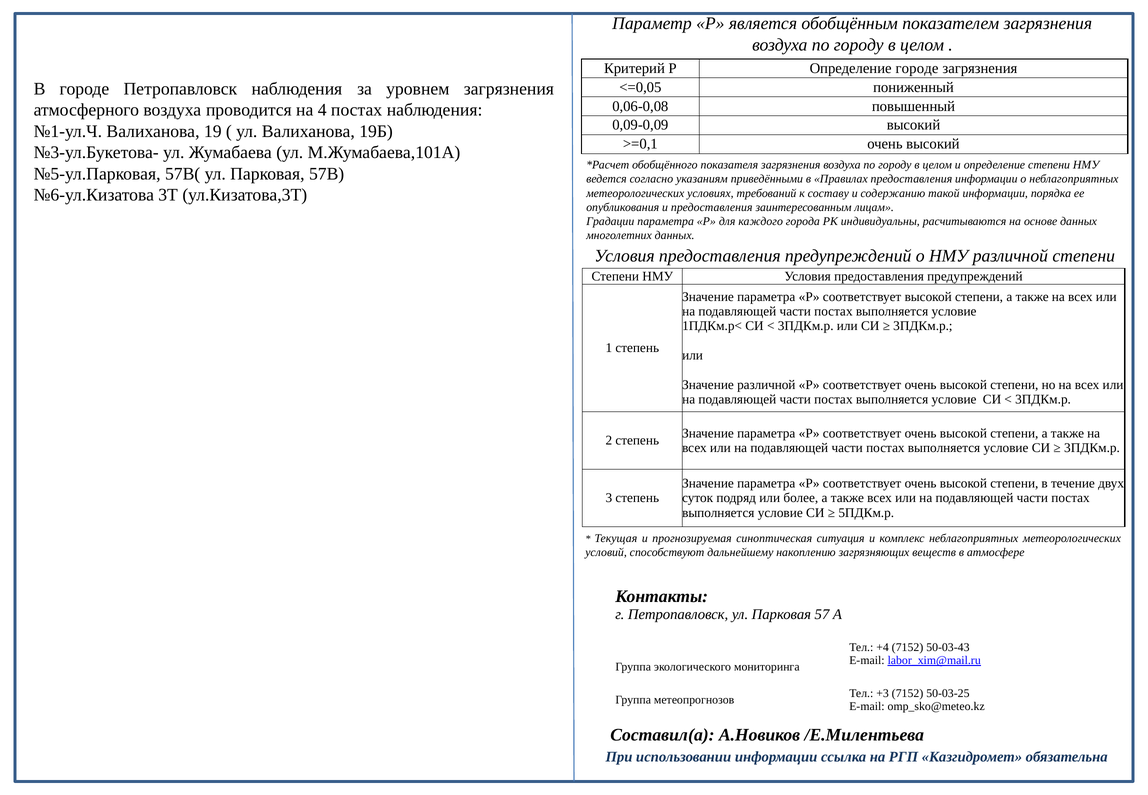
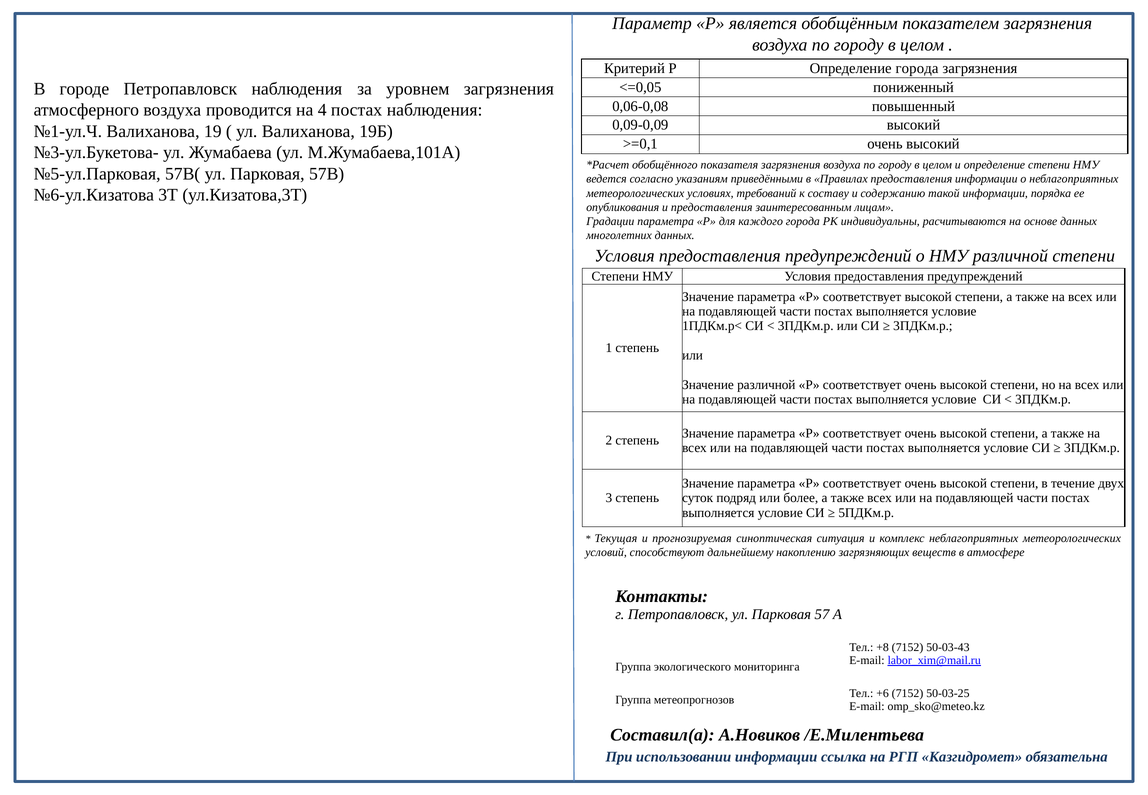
Определение городе: городе -> города
+4: +4 -> +8
+3: +3 -> +6
